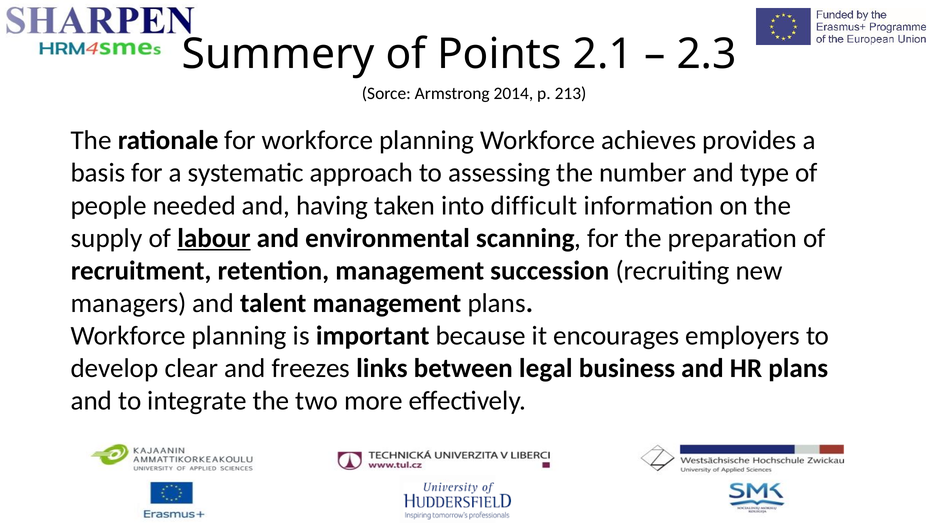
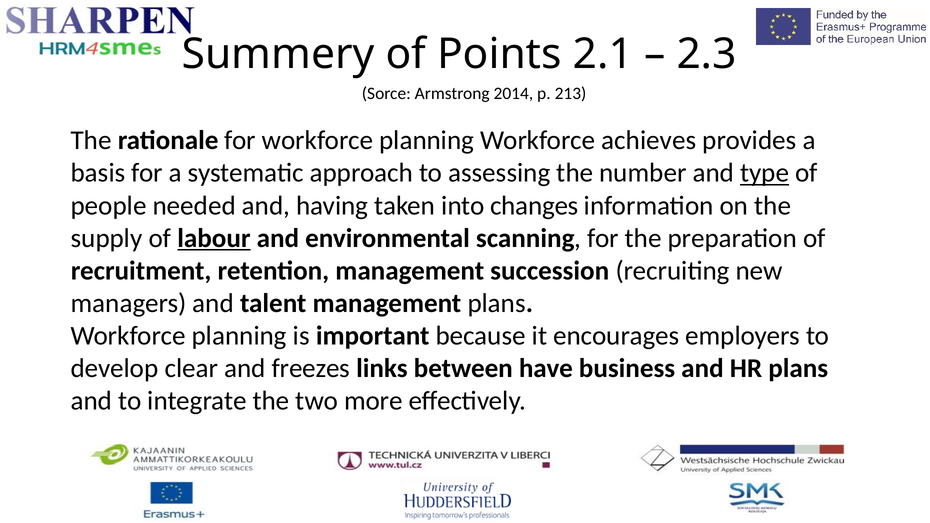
type underline: none -> present
difficult: difficult -> changes
legal: legal -> have
